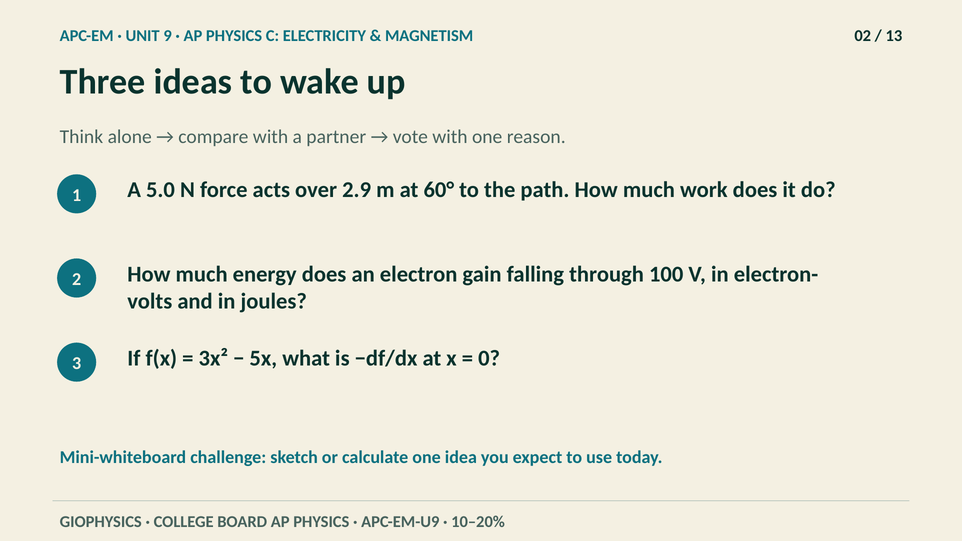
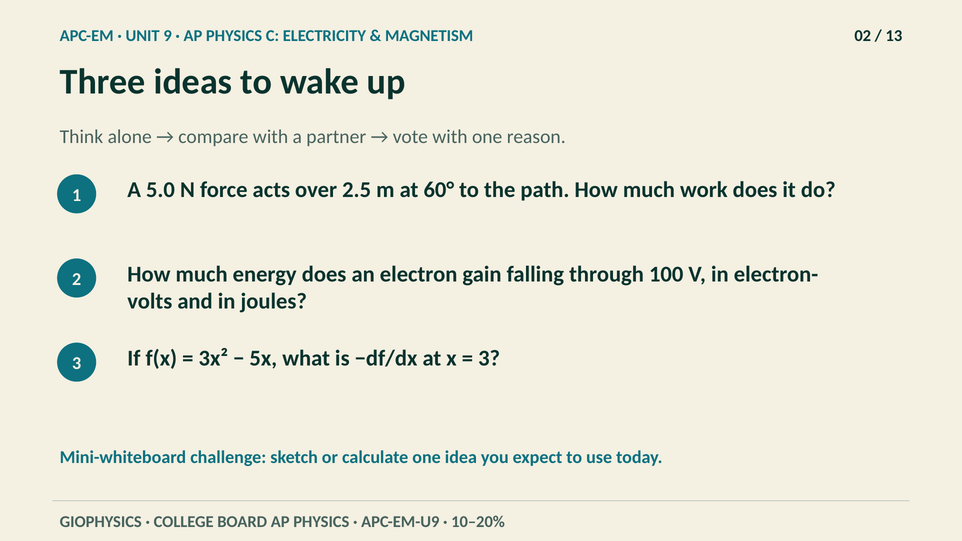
2.9: 2.9 -> 2.5
0 at (489, 358): 0 -> 3
